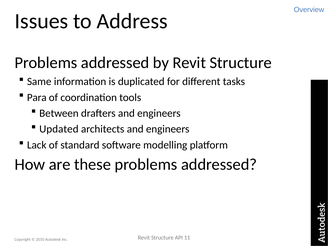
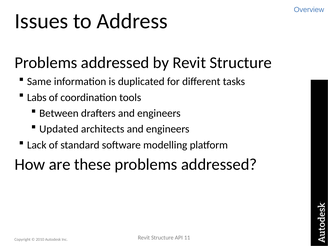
Para: Para -> Labs
